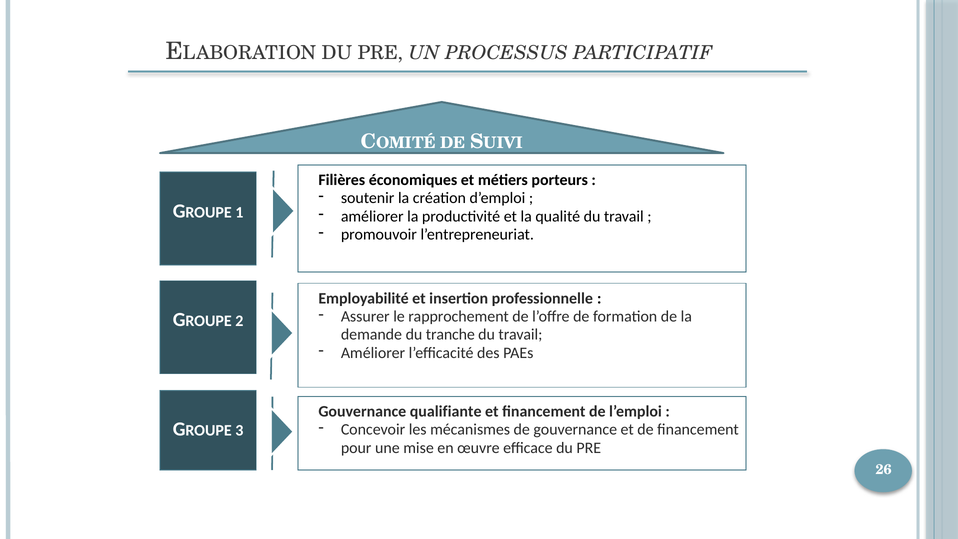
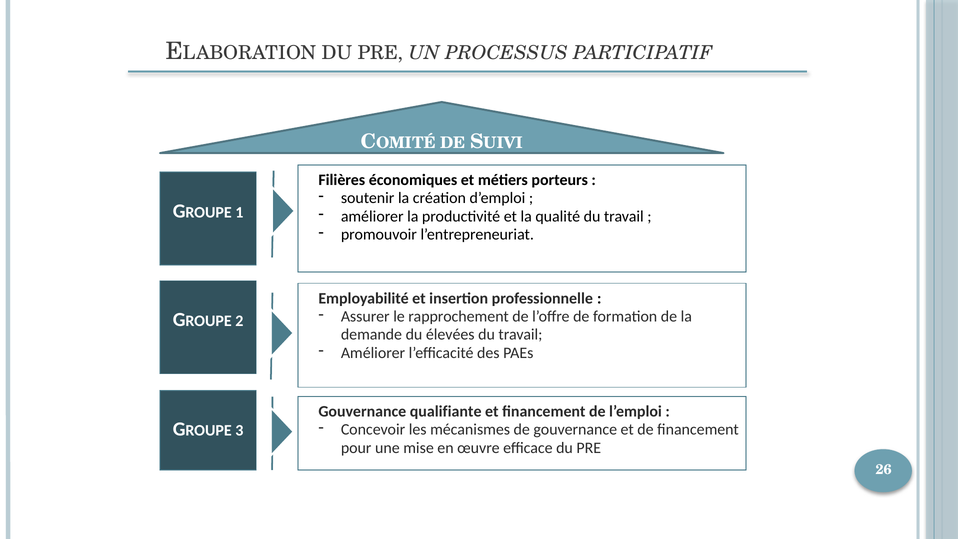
tranche: tranche -> élevées
